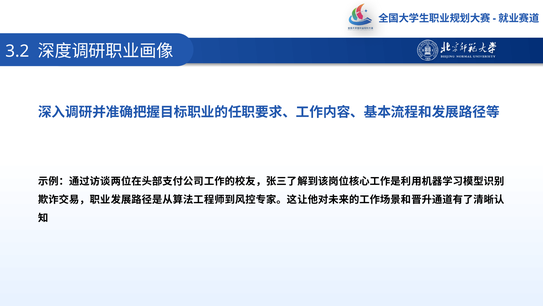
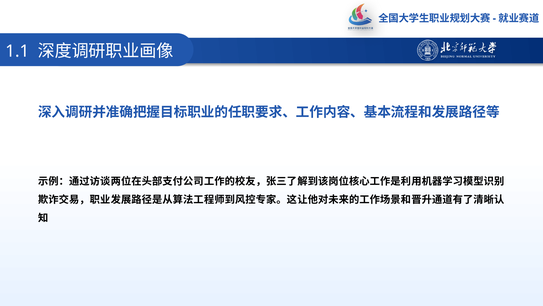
3.2: 3.2 -> 1.1
